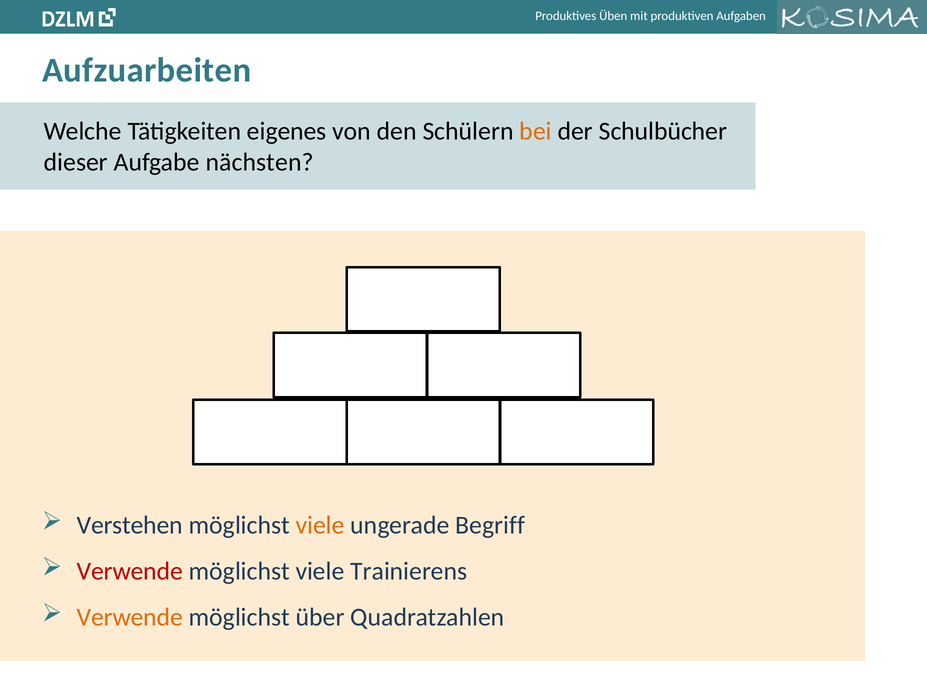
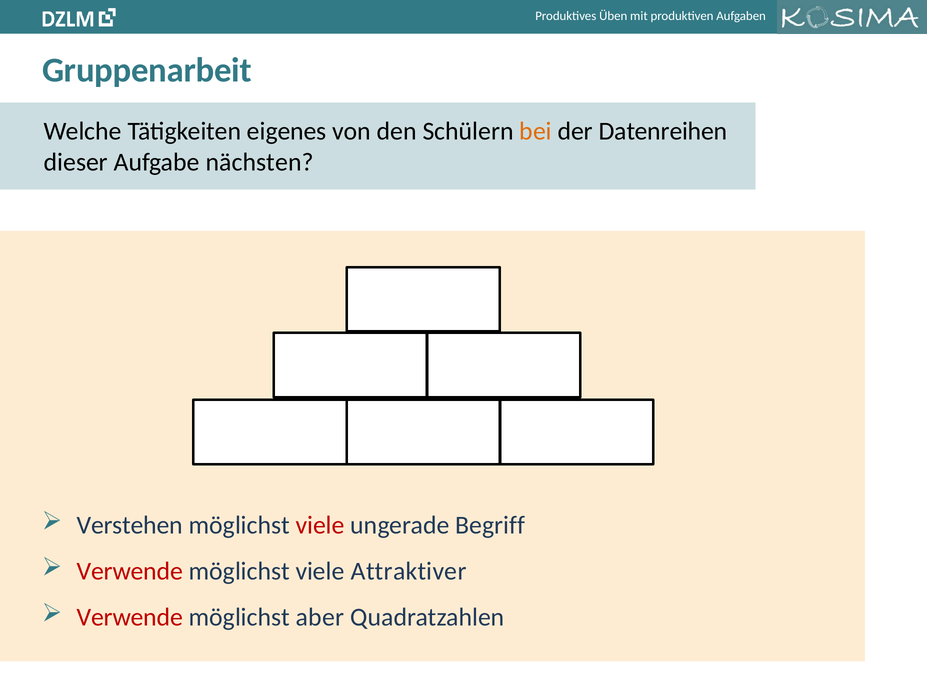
Aufzuarbeiten: Aufzuarbeiten -> Gruppenarbeit
Schulbücher: Schulbücher -> Datenreihen
viele at (320, 525) colour: orange -> red
Trainierens: Trainierens -> Attraktiver
Verwende at (130, 618) colour: orange -> red
über: über -> aber
